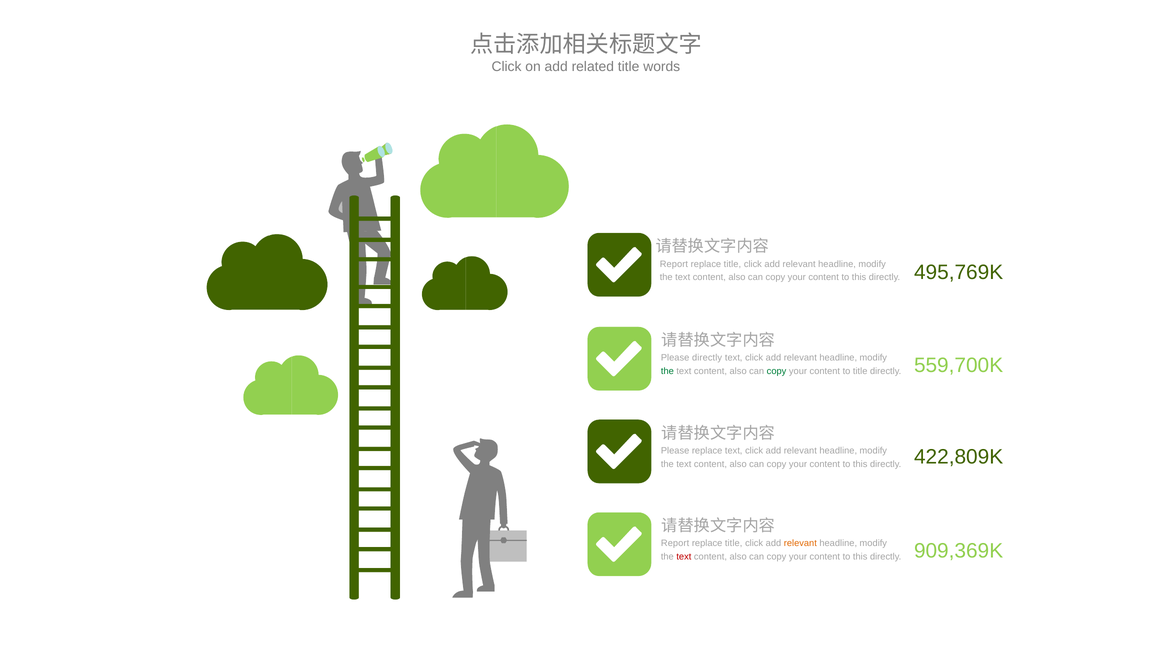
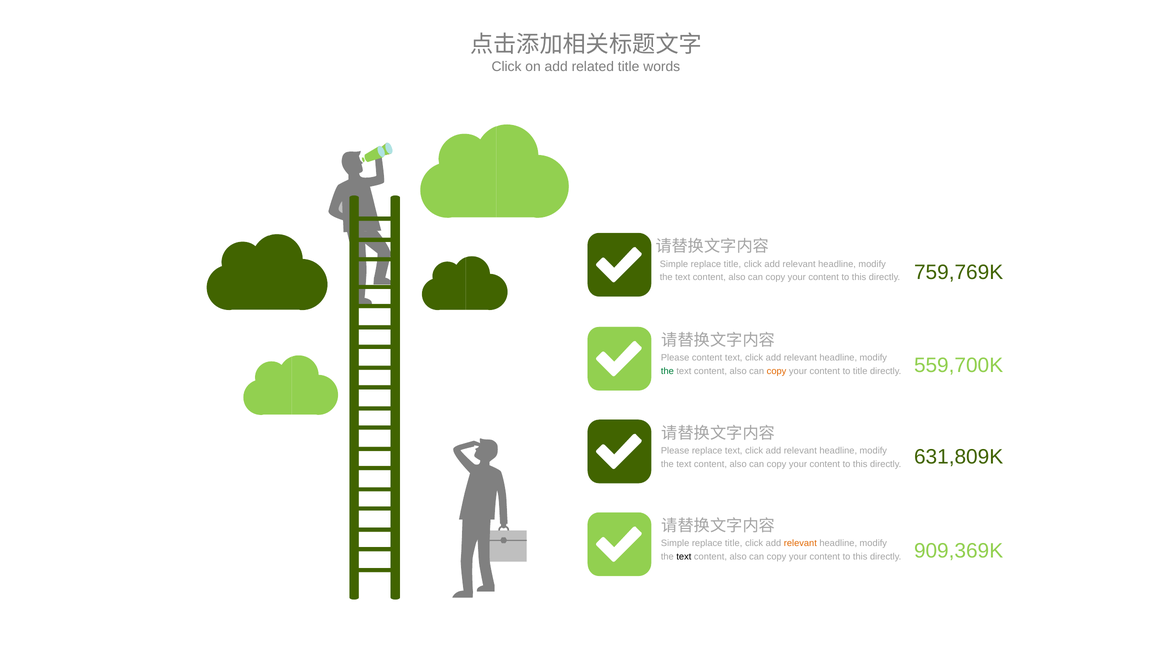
Report at (674, 264): Report -> Simple
495,769K: 495,769K -> 759,769K
Please directly: directly -> content
copy at (777, 371) colour: green -> orange
422,809K: 422,809K -> 631,809K
Report at (675, 544): Report -> Simple
text at (684, 557) colour: red -> black
